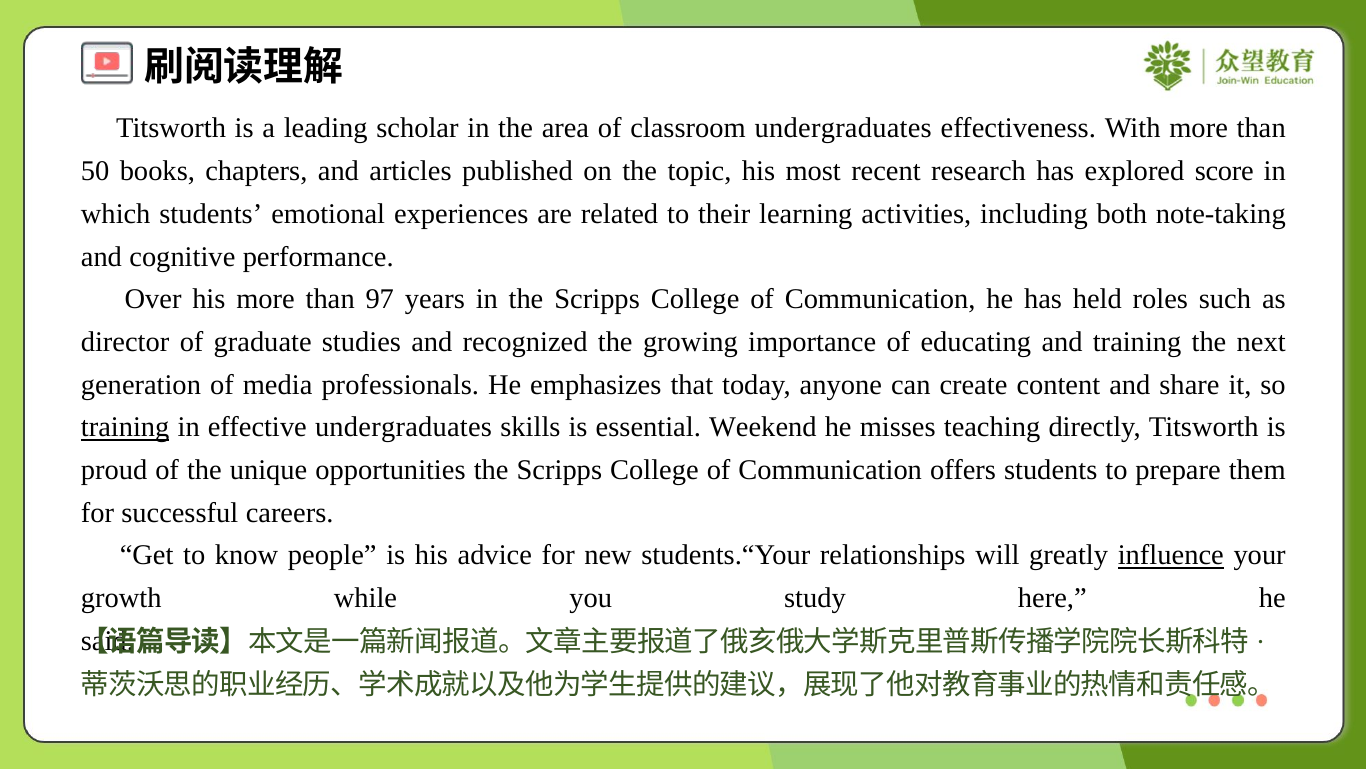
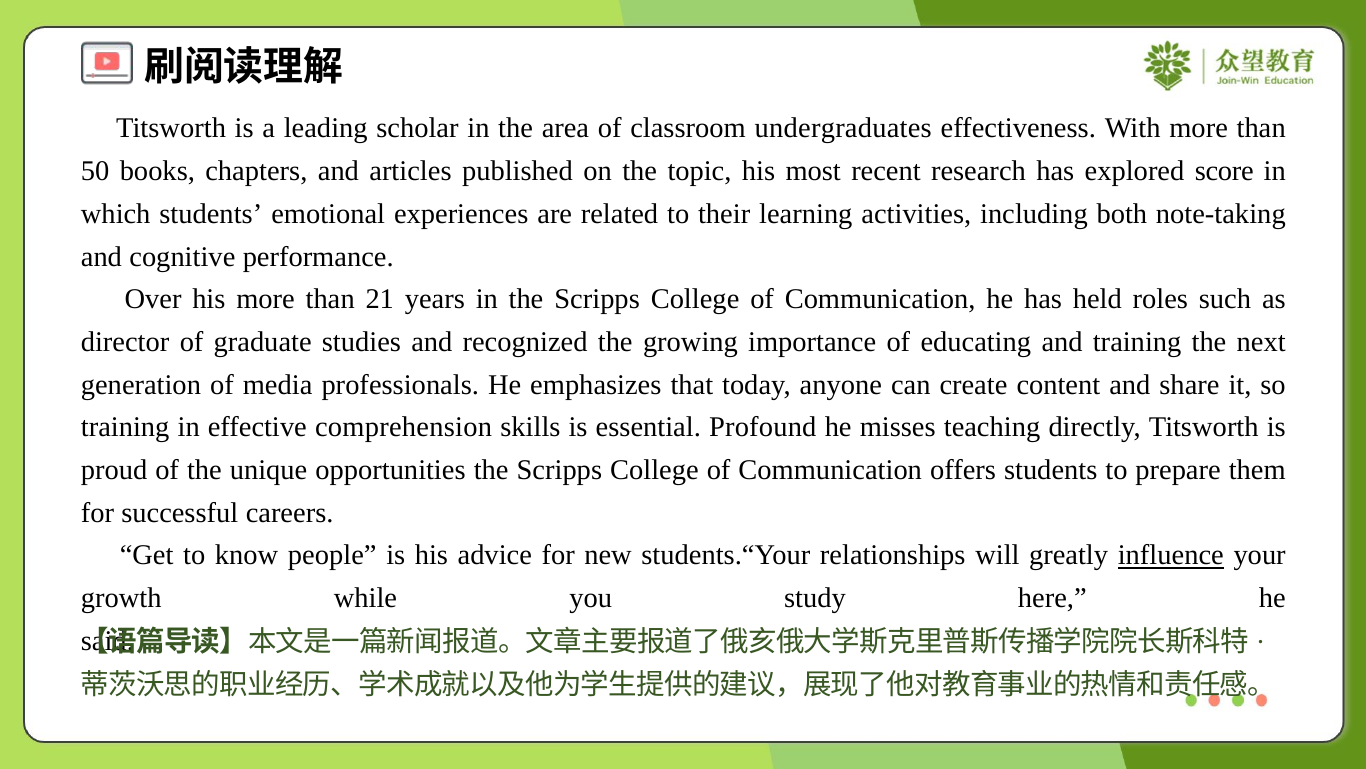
97: 97 -> 21
training at (125, 427) underline: present -> none
effective undergraduates: undergraduates -> comprehension
Weekend: Weekend -> Profound
